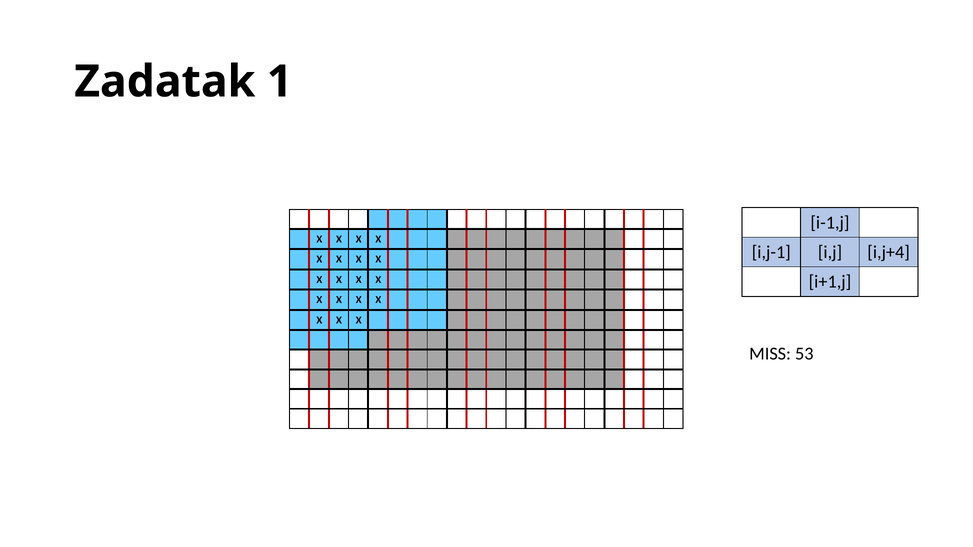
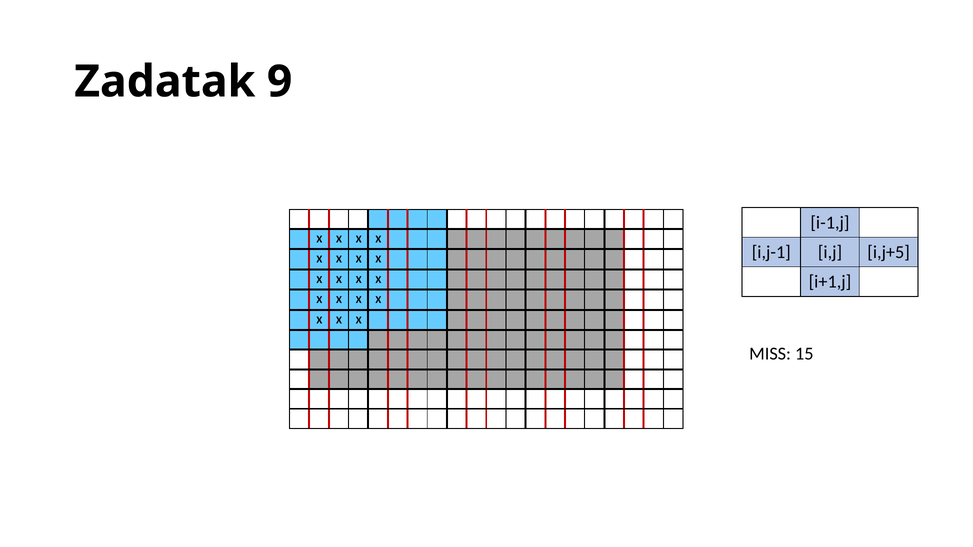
1: 1 -> 9
i,j+4: i,j+4 -> i,j+5
53: 53 -> 15
